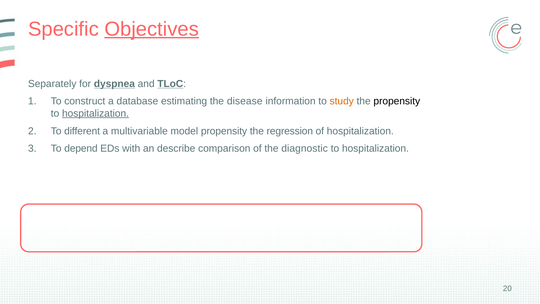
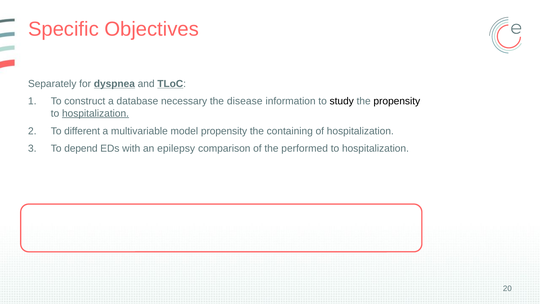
Objectives underline: present -> none
estimating: estimating -> necessary
study colour: orange -> black
regression: regression -> containing
describe: describe -> epilepsy
diagnostic: diagnostic -> performed
